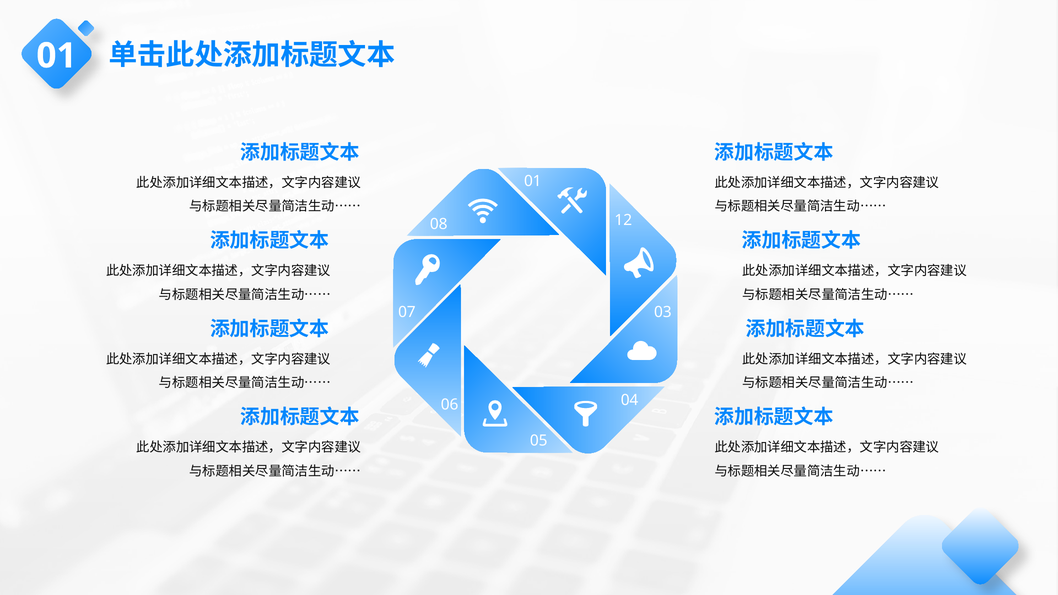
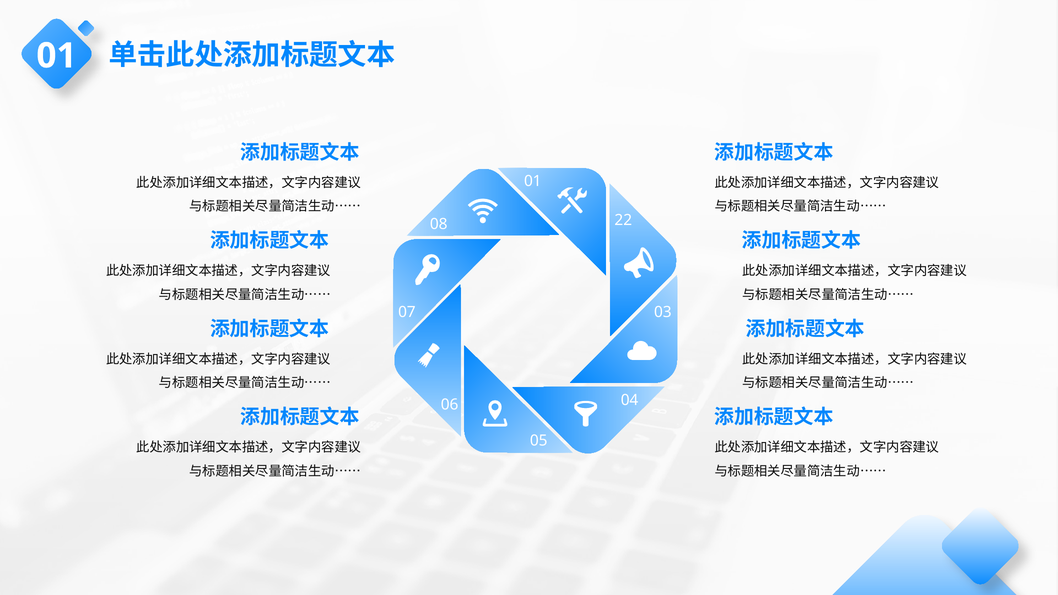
12: 12 -> 22
